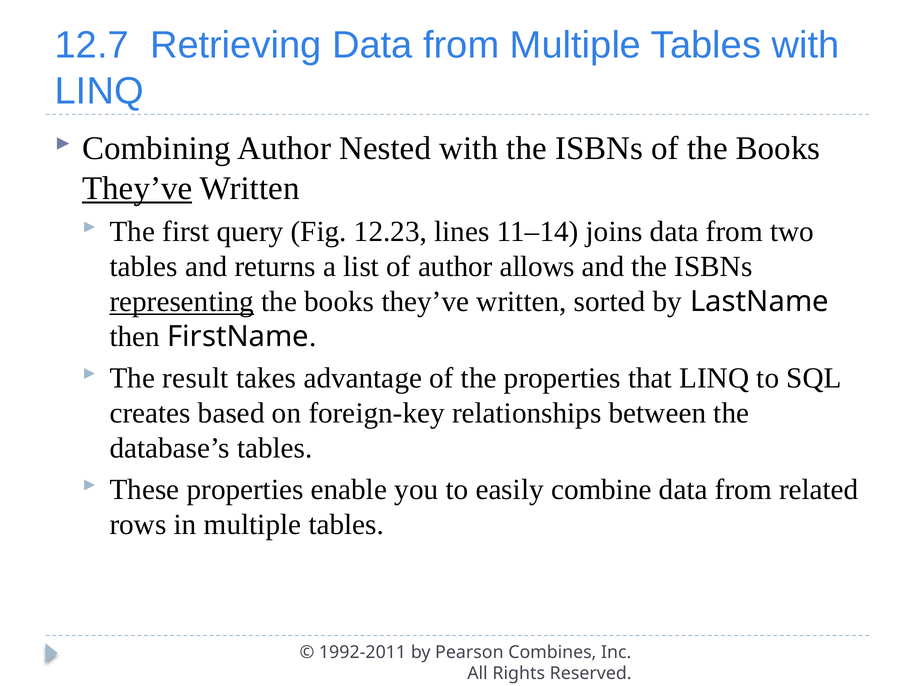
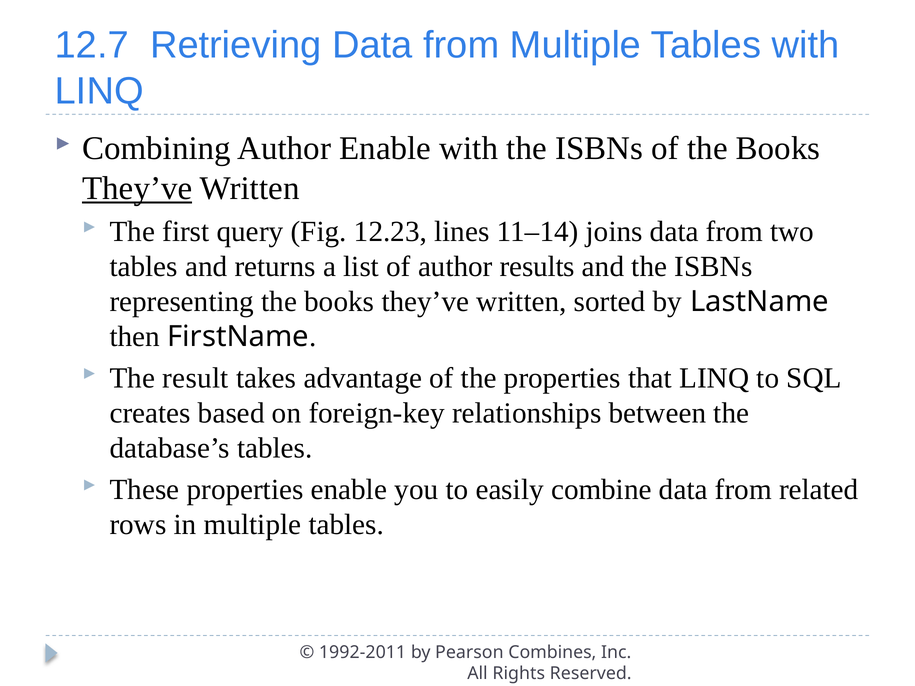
Author Nested: Nested -> Enable
allows: allows -> results
representing underline: present -> none
